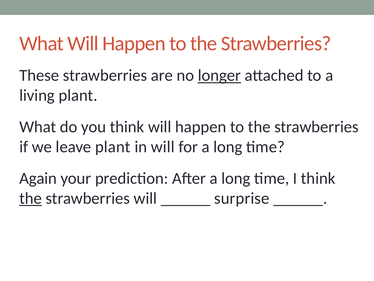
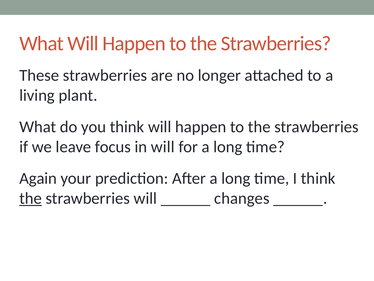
longer underline: present -> none
leave plant: plant -> focus
surprise: surprise -> changes
